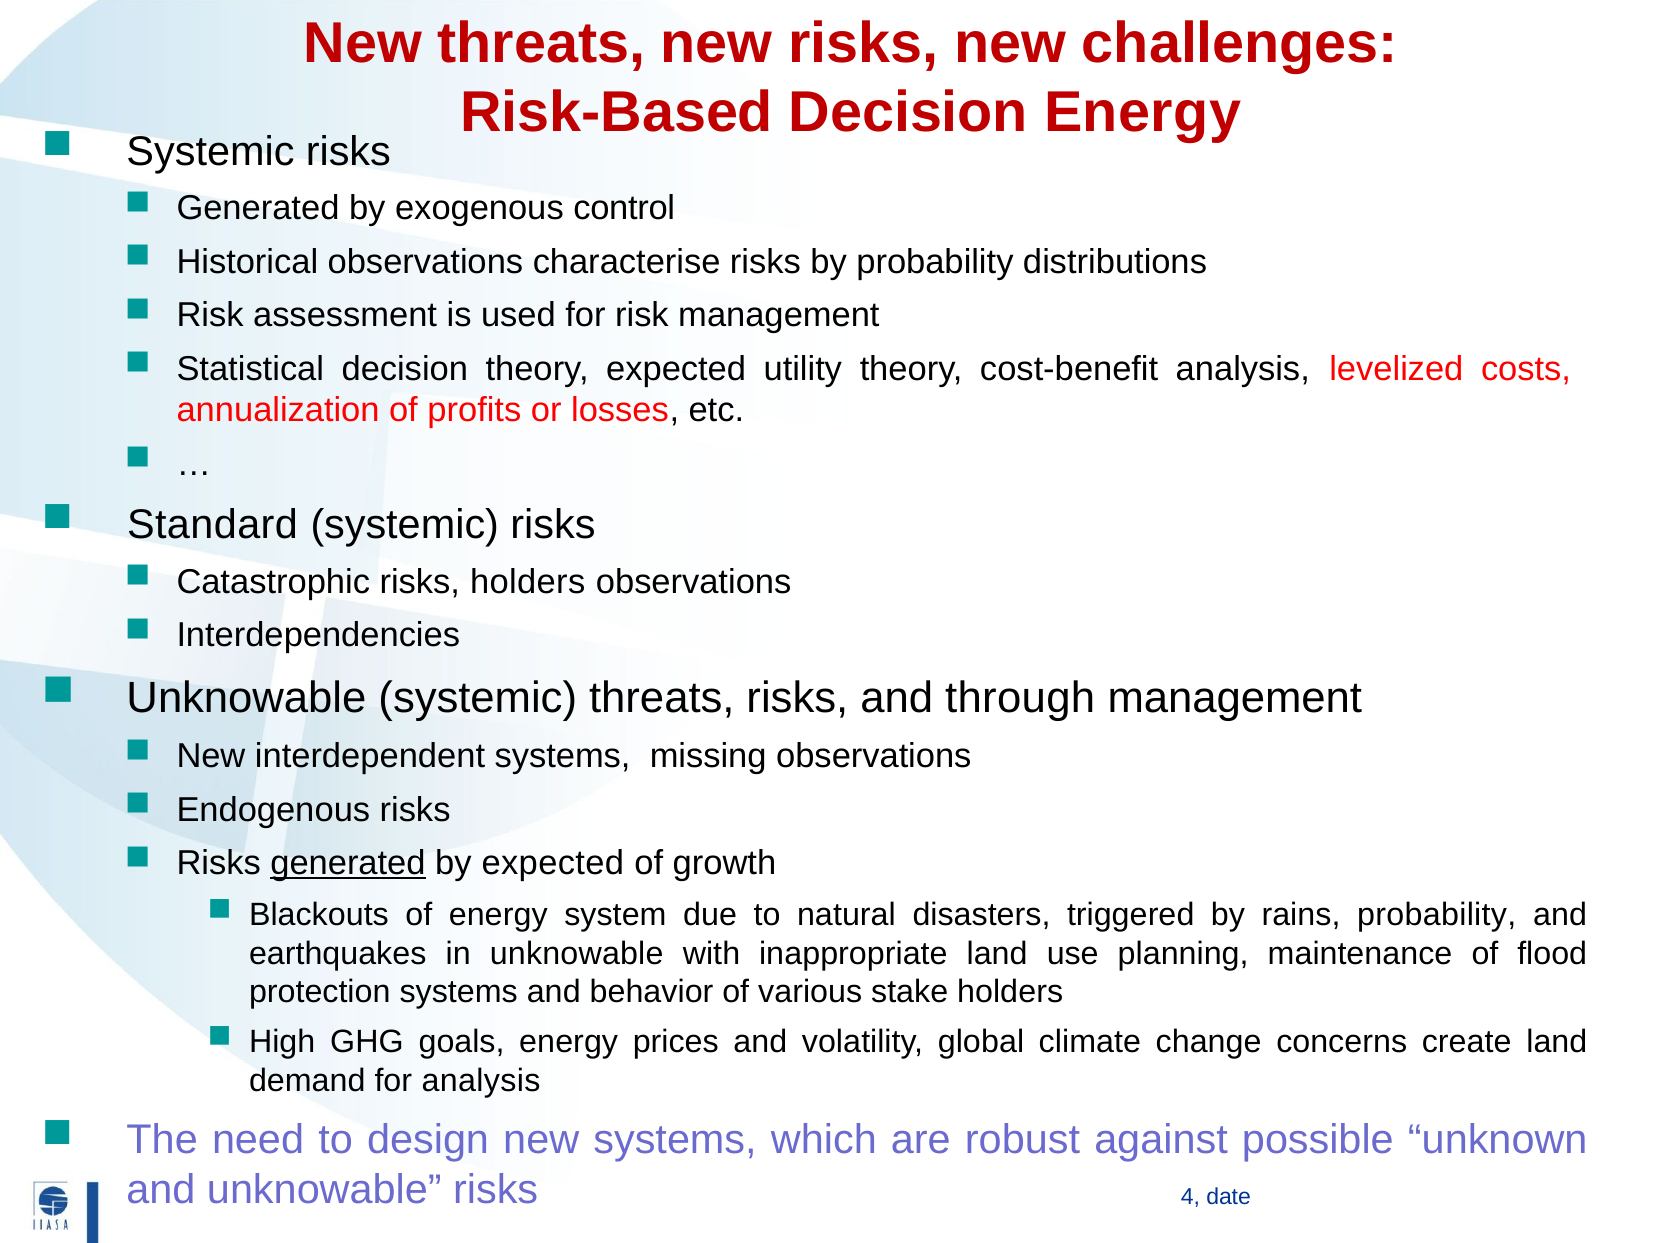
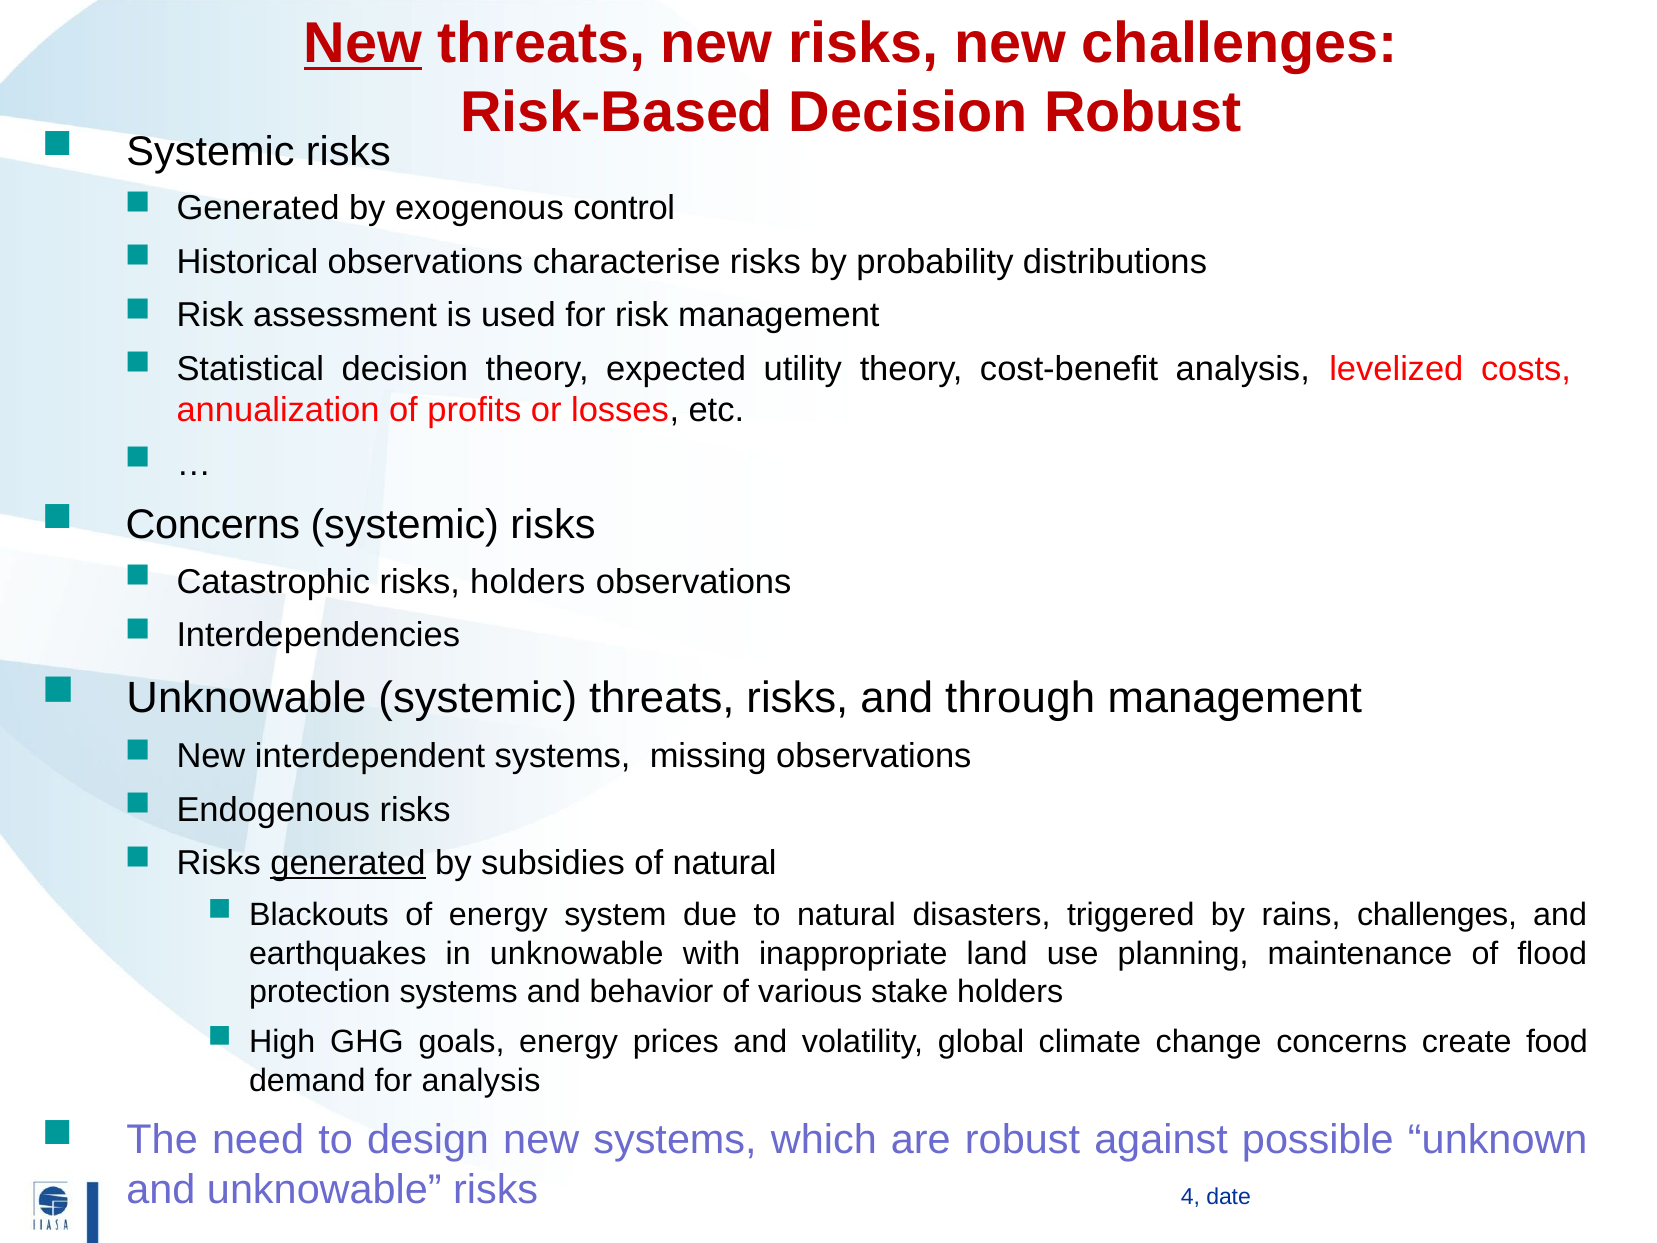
New at (363, 44) underline: none -> present
Decision Energy: Energy -> Robust
Standard at (212, 524): Standard -> Concerns
by expected: expected -> subsidies
of growth: growth -> natural
rains probability: probability -> challenges
create land: land -> food
